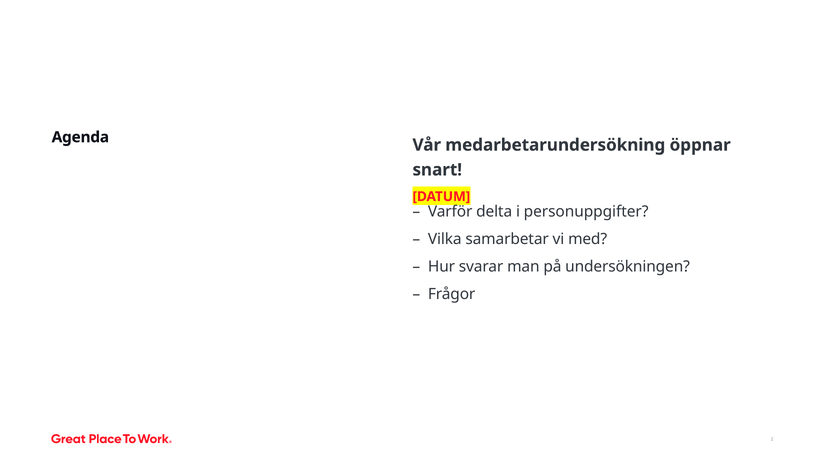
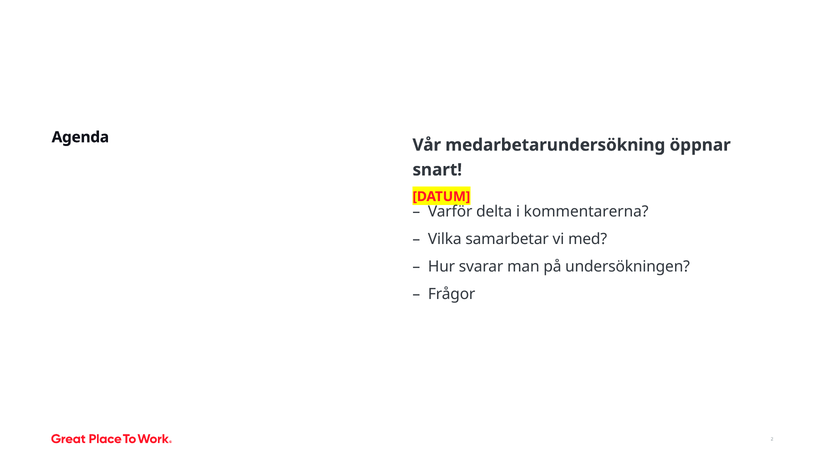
personuppgifter: personuppgifter -> kommentarerna
